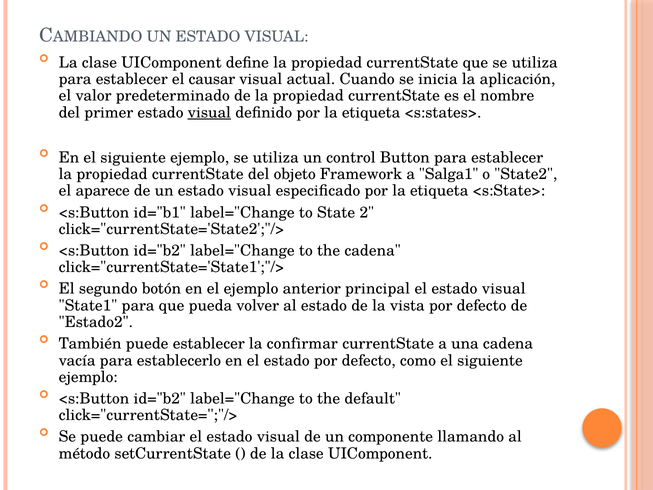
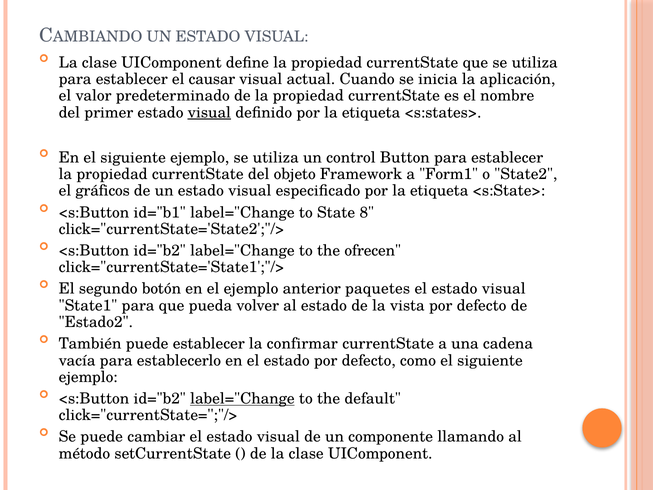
Salga1: Salga1 -> Form1
aparece: aparece -> gráficos
2: 2 -> 8
the cadena: cadena -> ofrecen
principal: principal -> paquetes
label="Change at (242, 398) underline: none -> present
